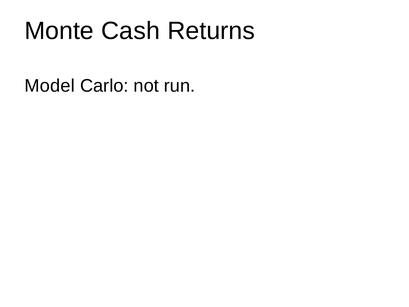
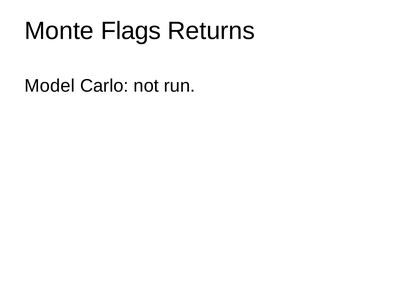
Cash: Cash -> Flags
